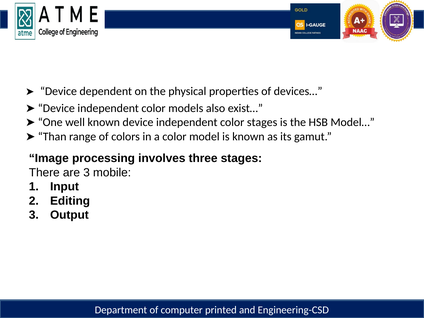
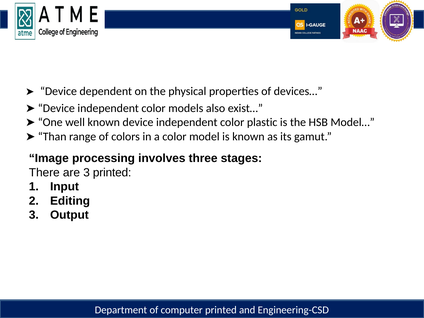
color stages: stages -> plastic
3 mobile: mobile -> printed
